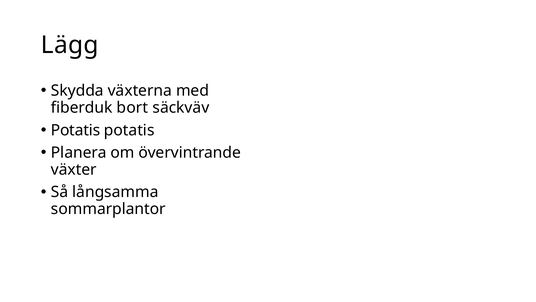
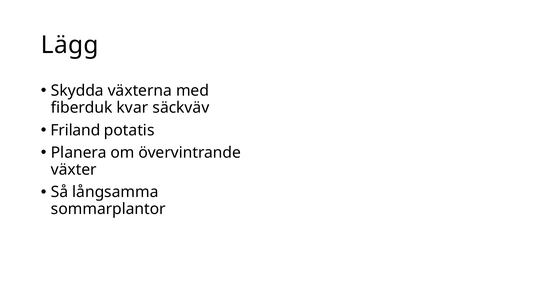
bort: bort -> kvar
Potatis at (75, 130): Potatis -> Friland
